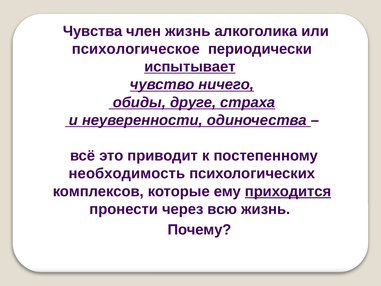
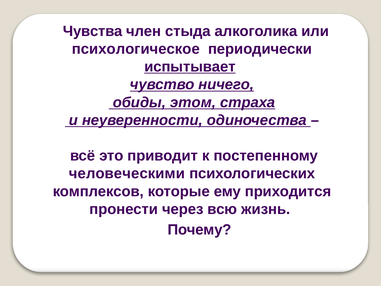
член жизнь: жизнь -> стыда
друге: друге -> этом
необходимость: необходимость -> человеческими
приходится underline: present -> none
